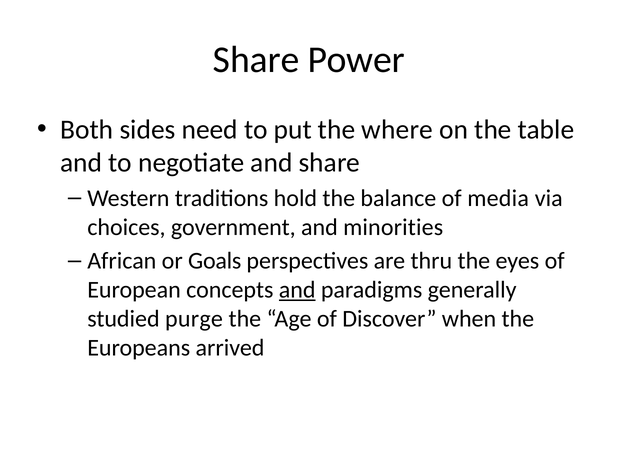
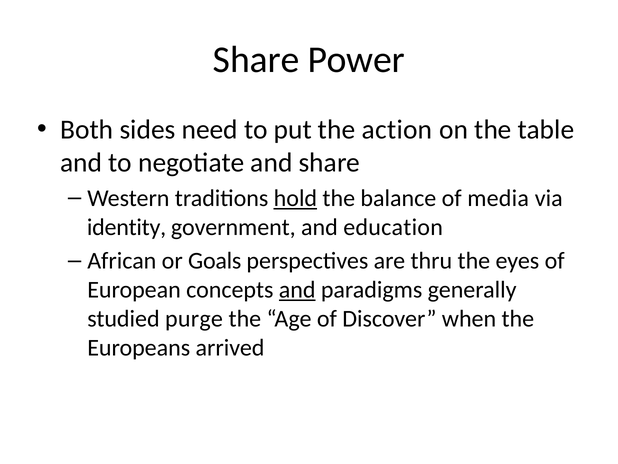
where: where -> action
hold underline: none -> present
choices: choices -> identity
minorities: minorities -> education
